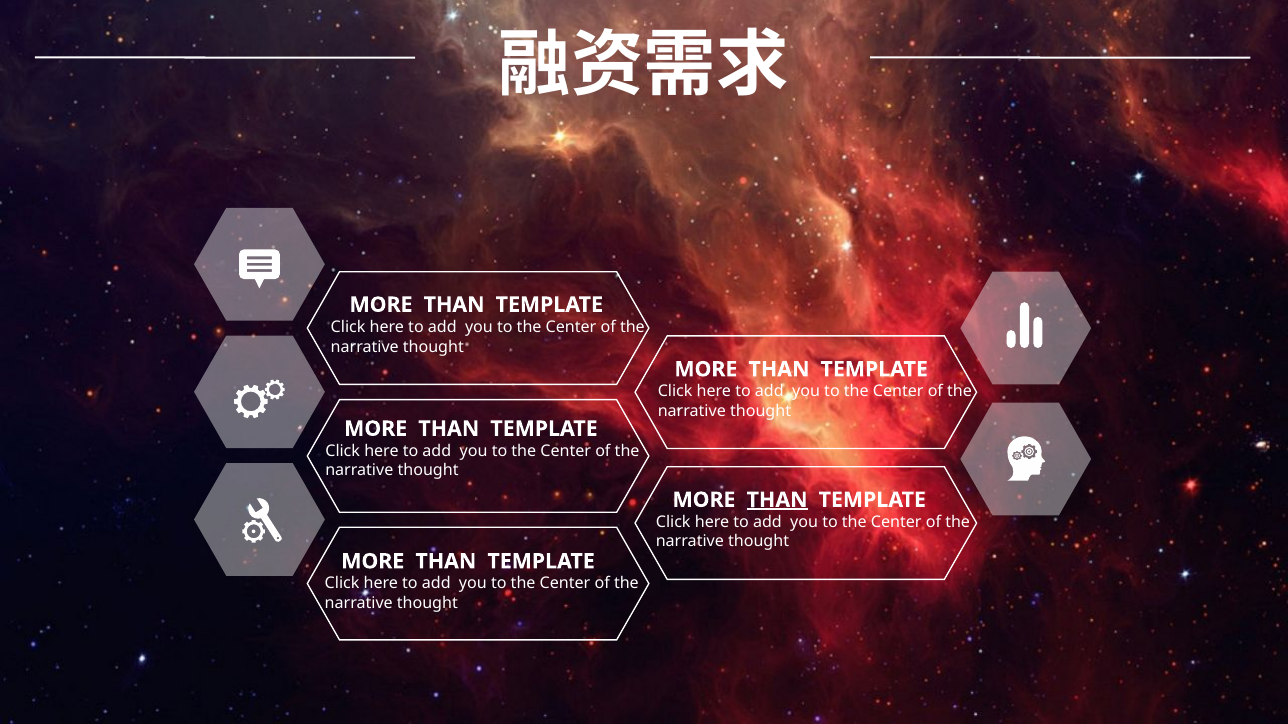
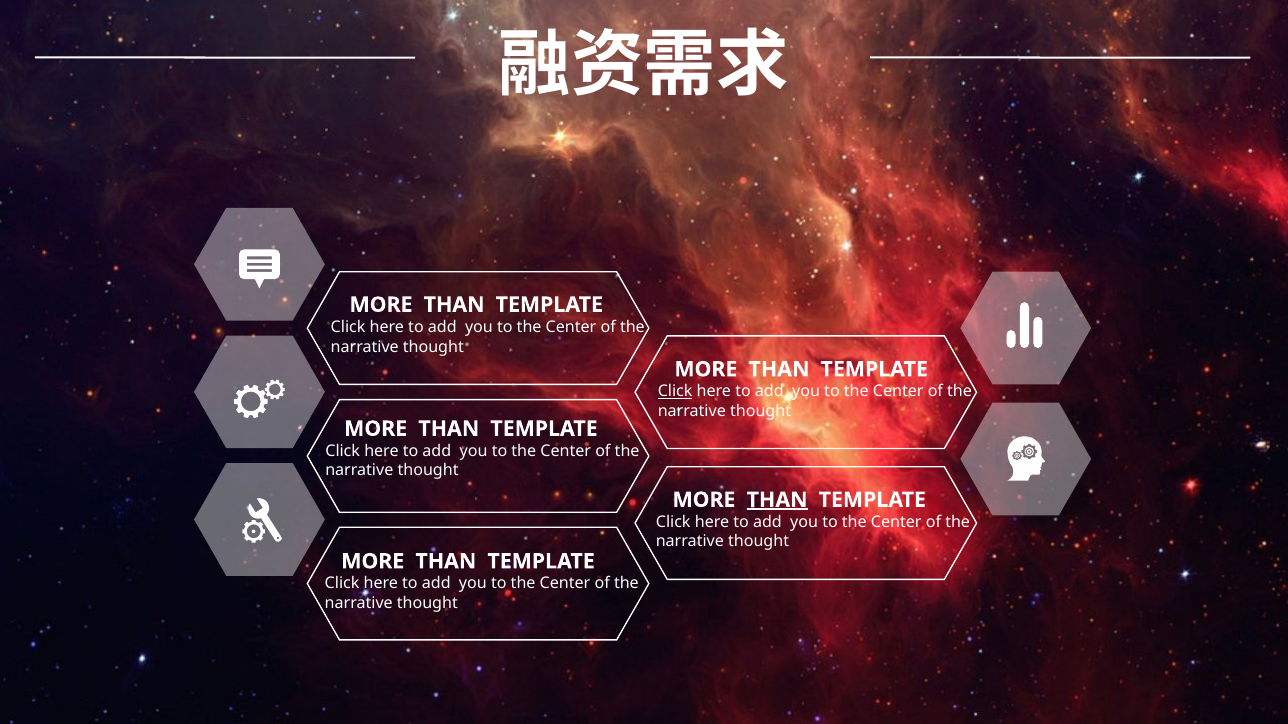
Click at (675, 392) underline: none -> present
